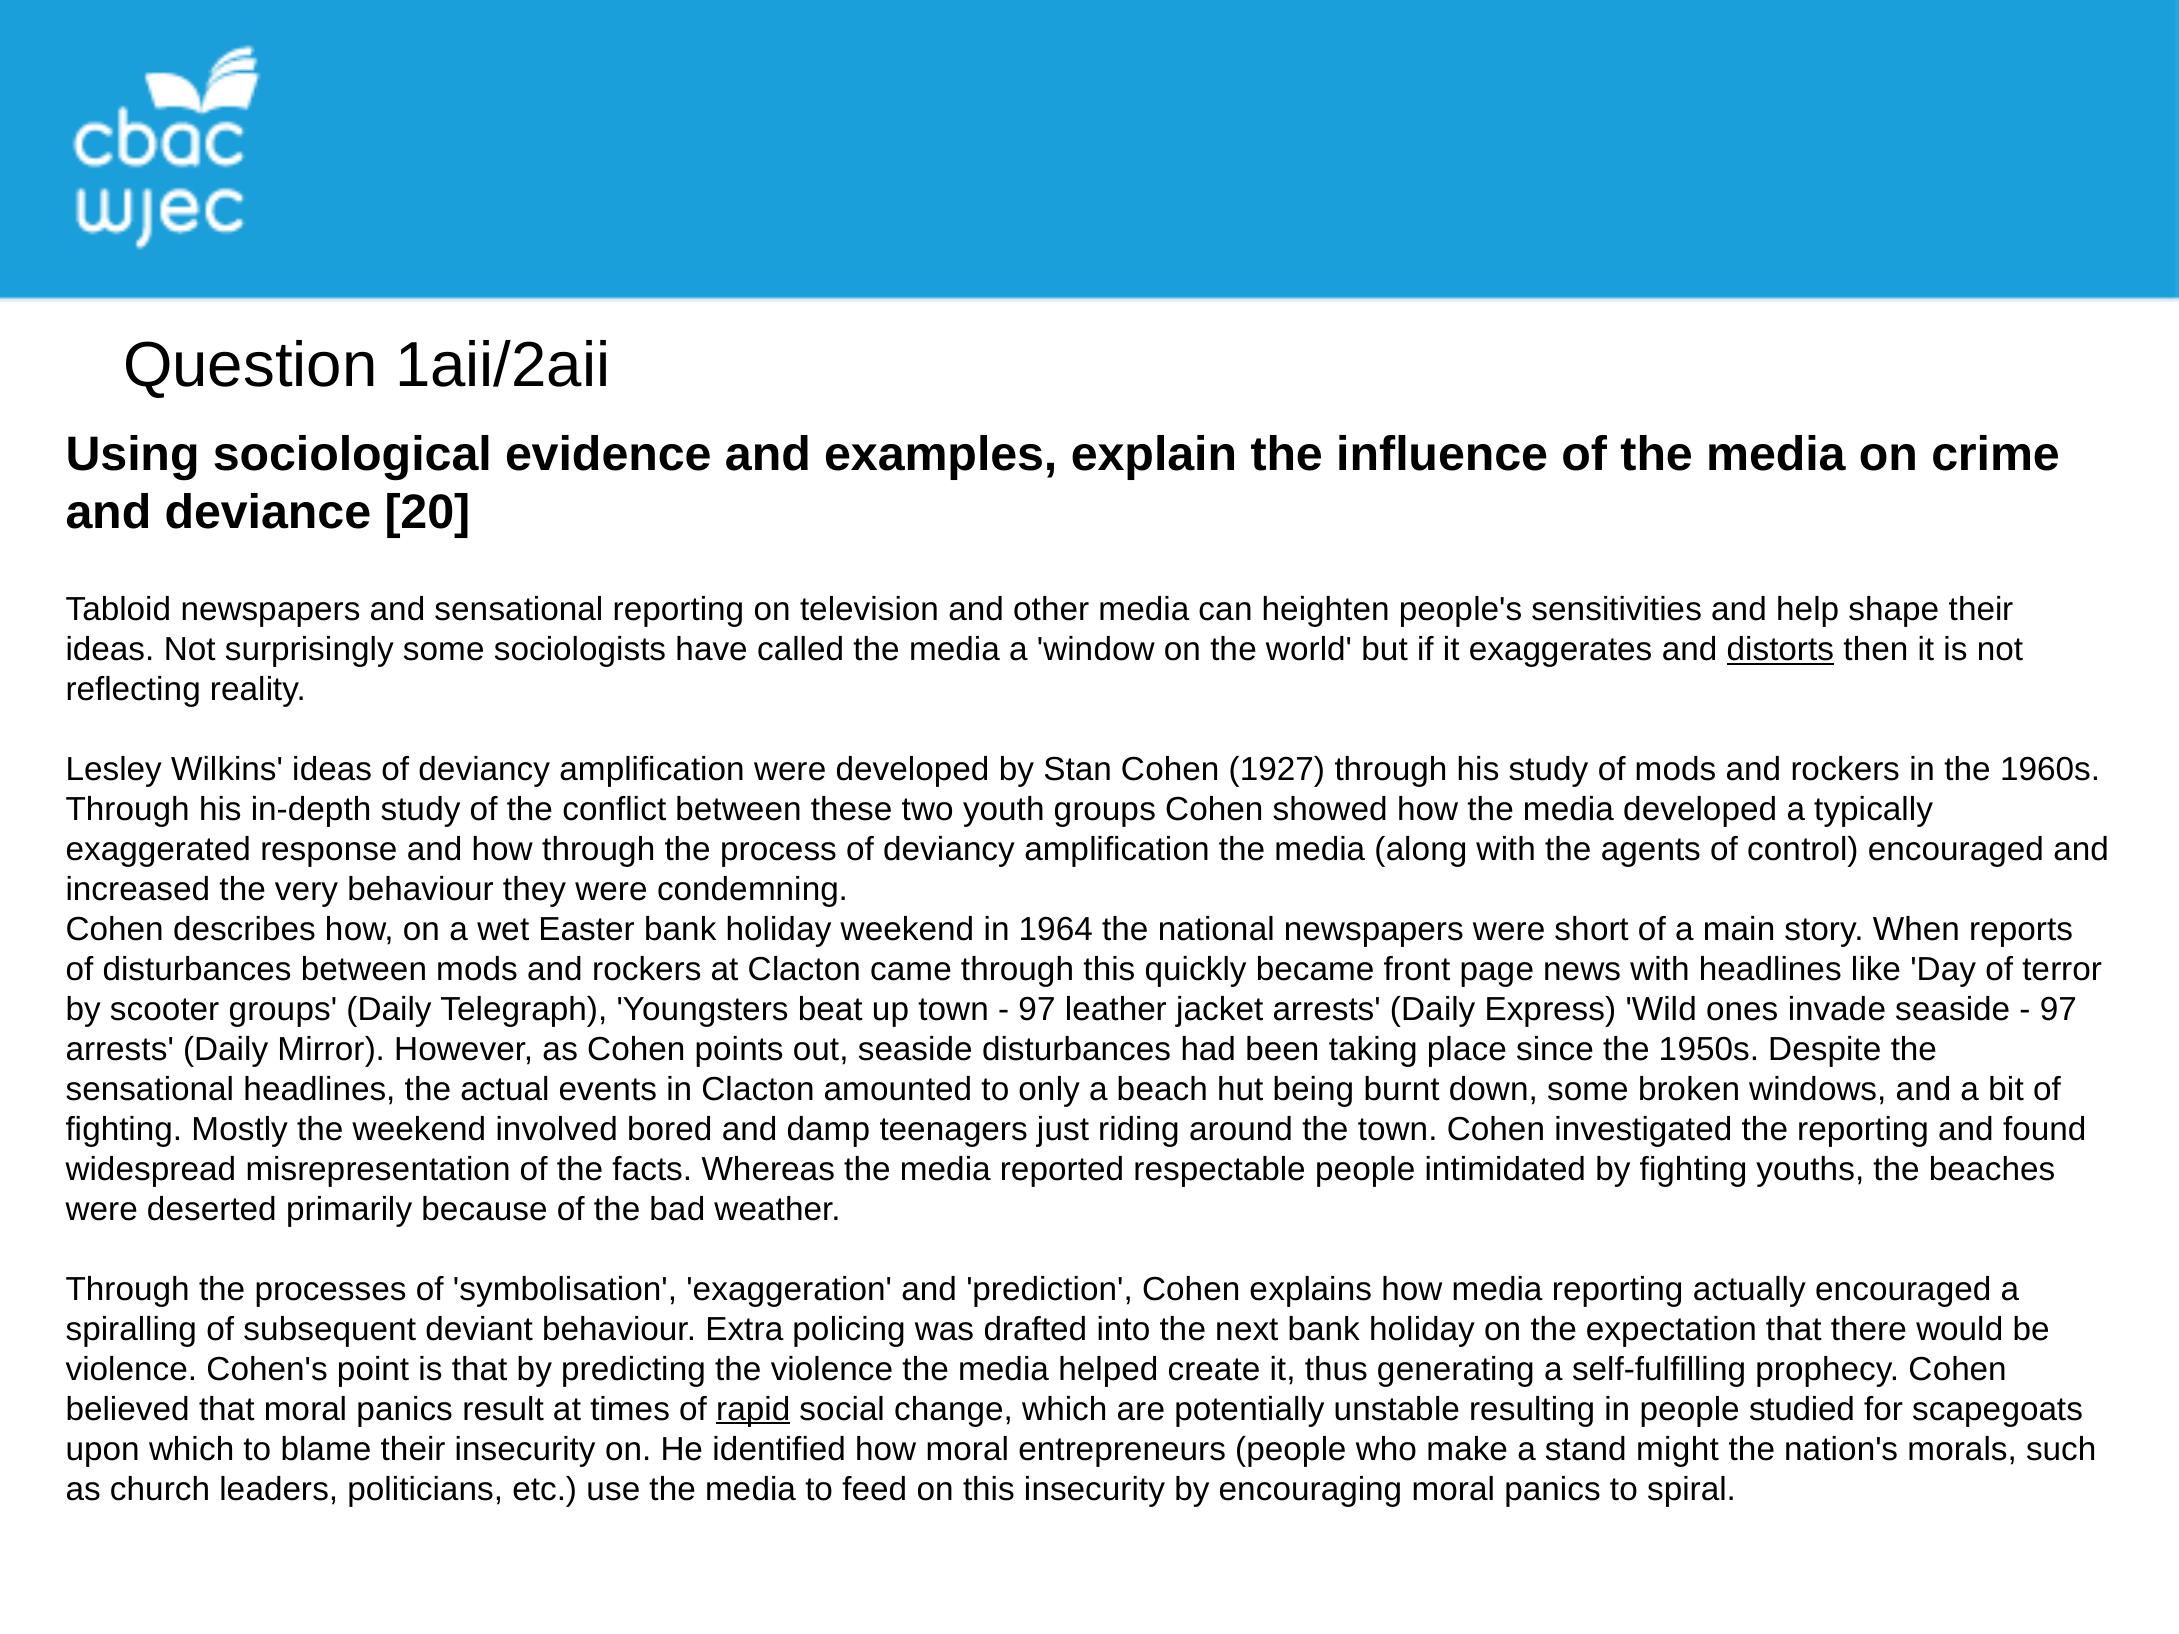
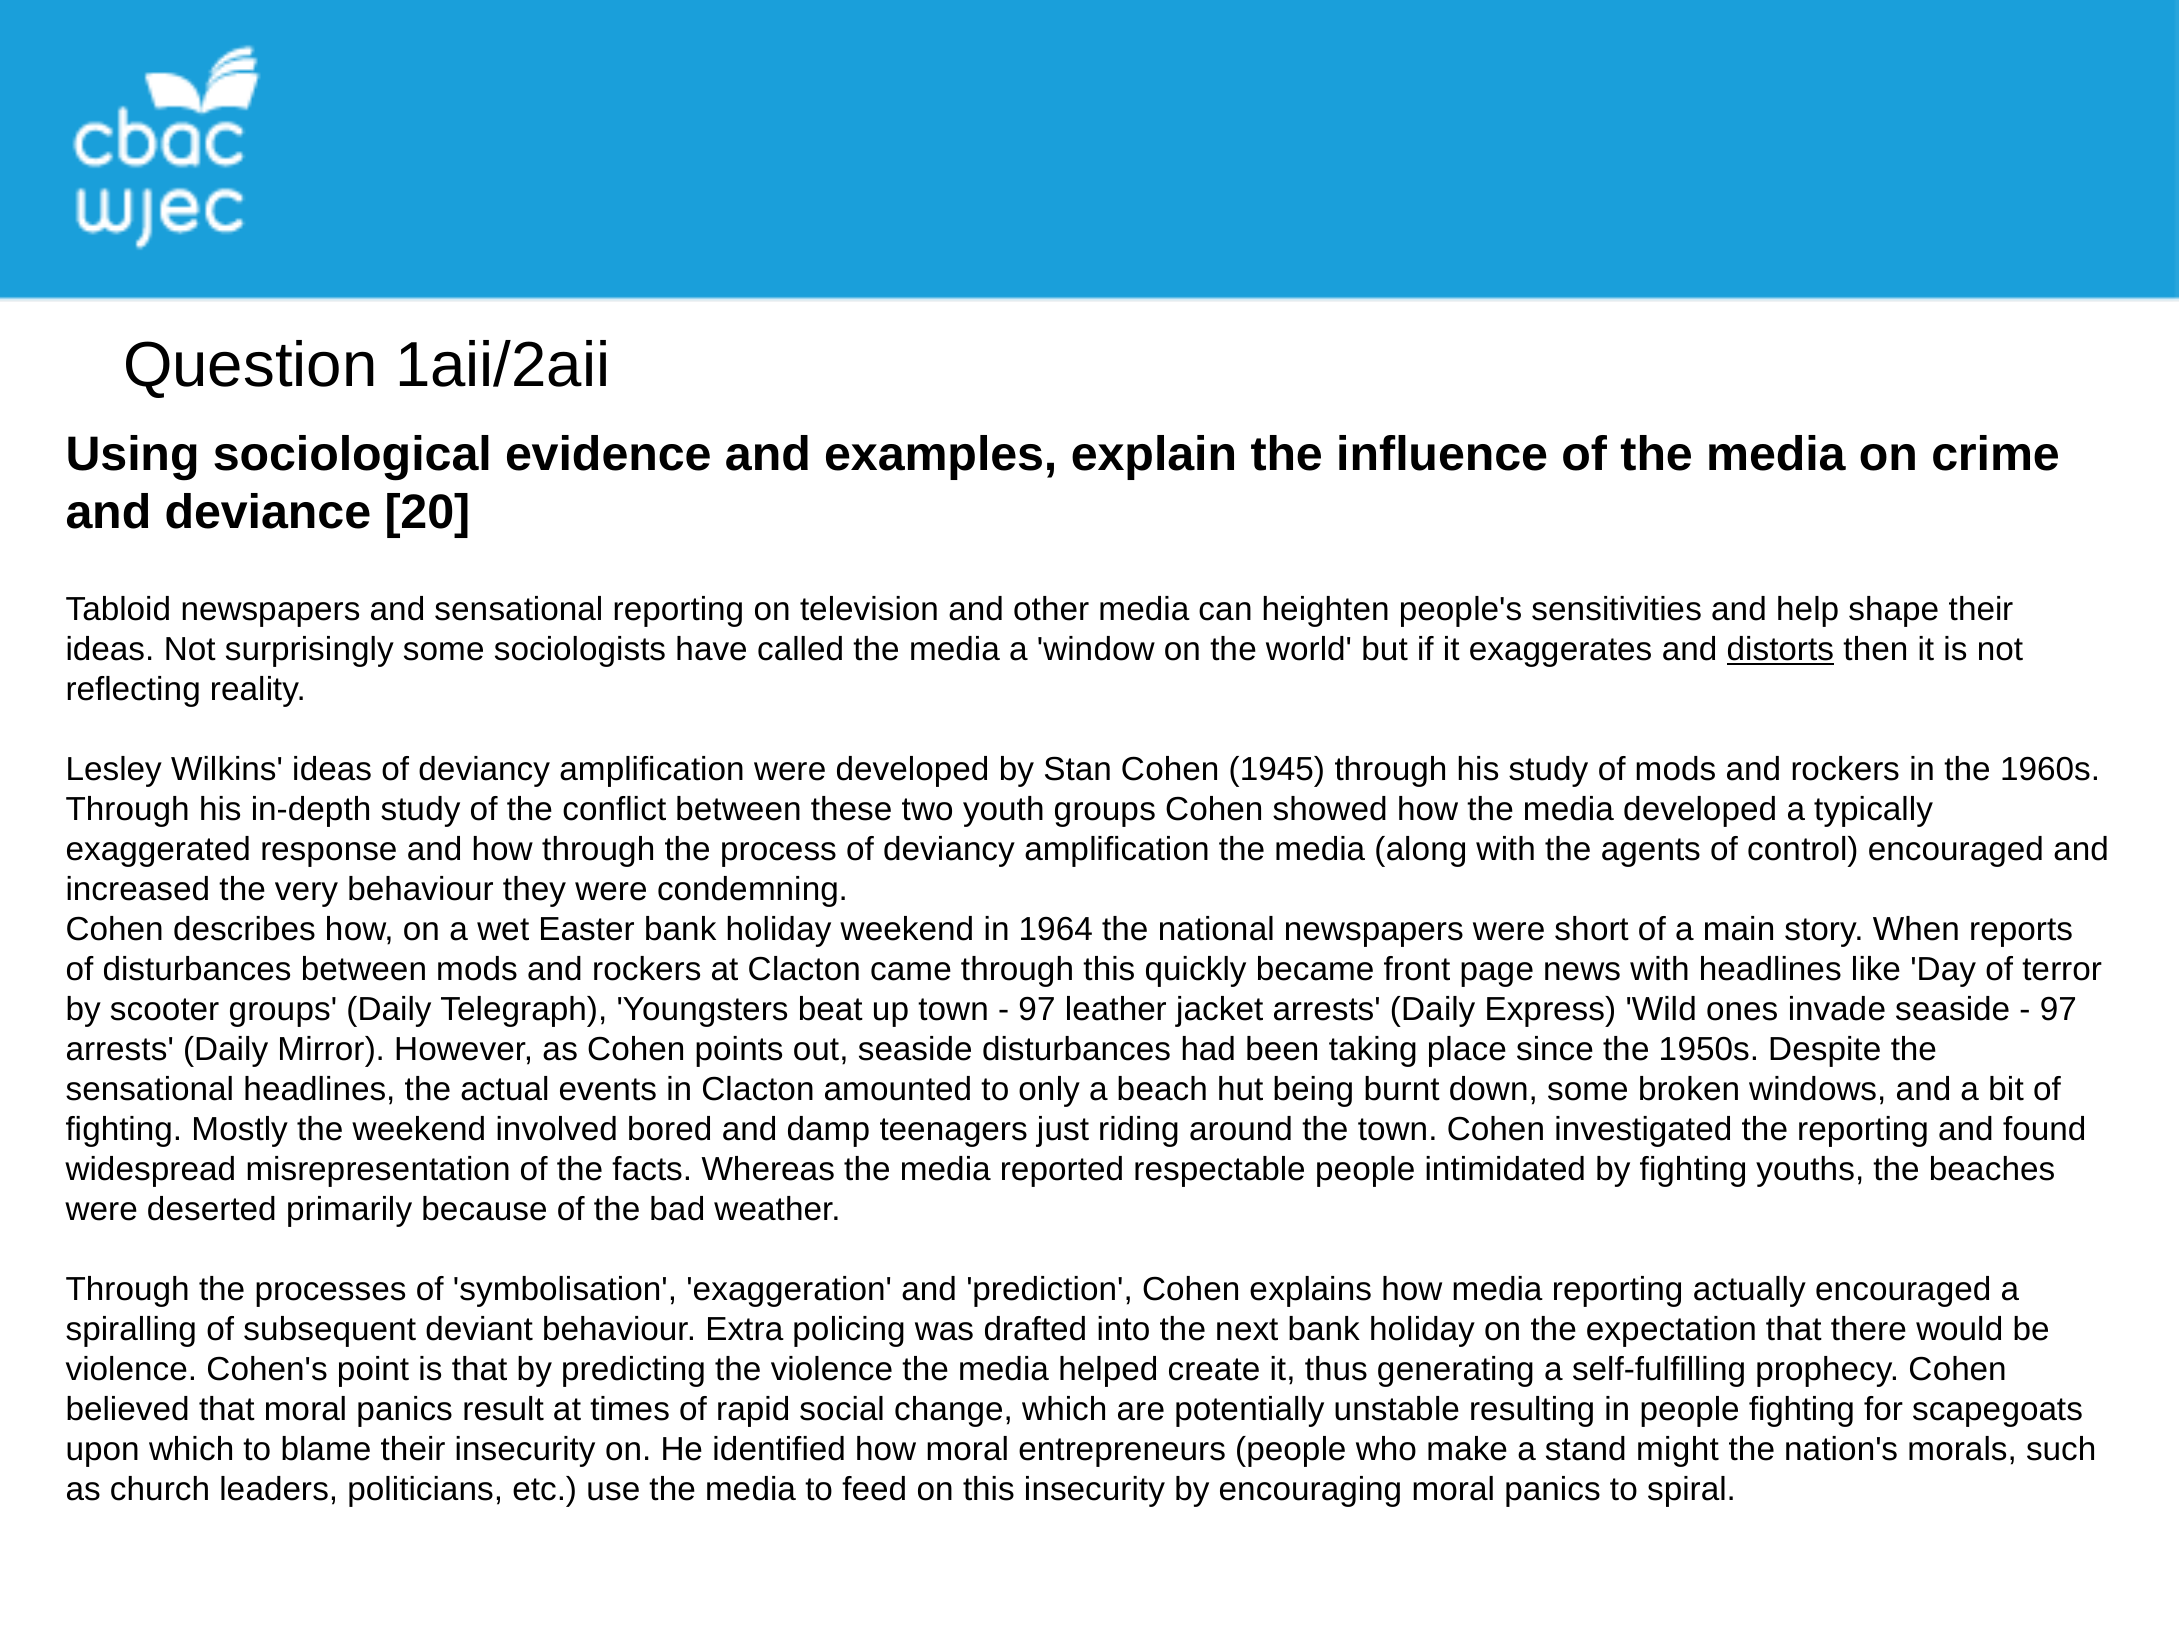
1927: 1927 -> 1945
rapid underline: present -> none
people studied: studied -> fighting
